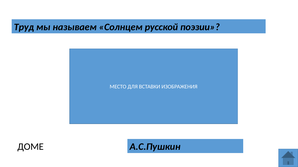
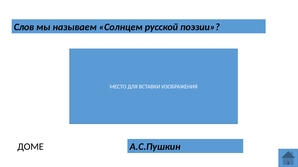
Труд: Труд -> Слов
